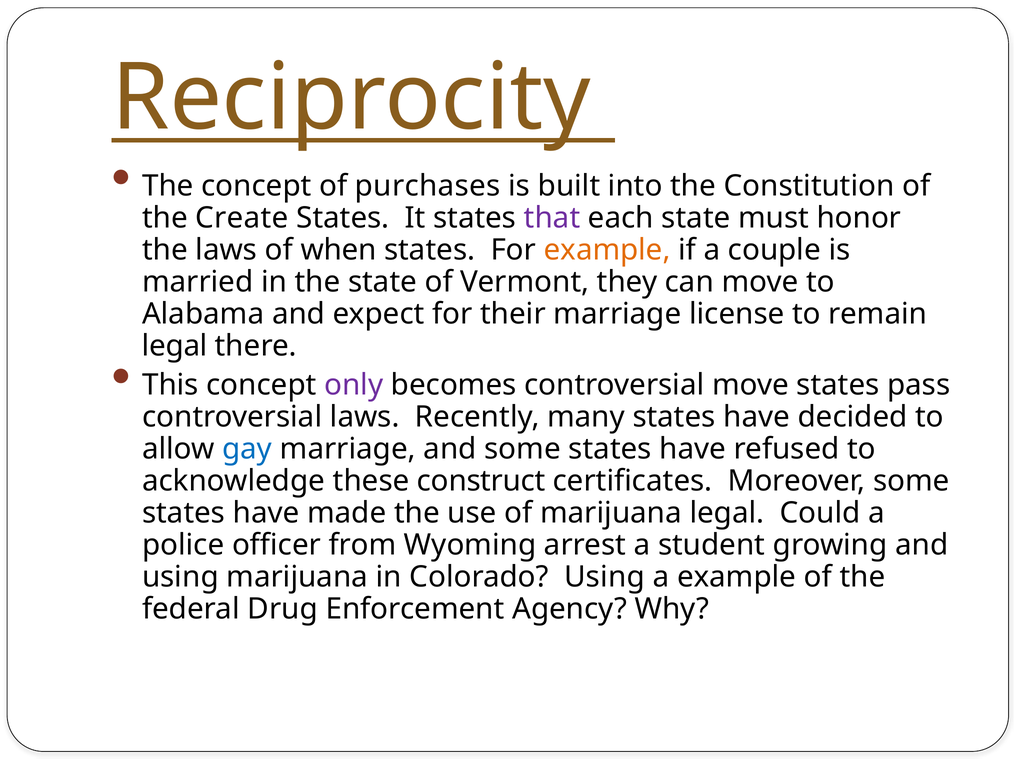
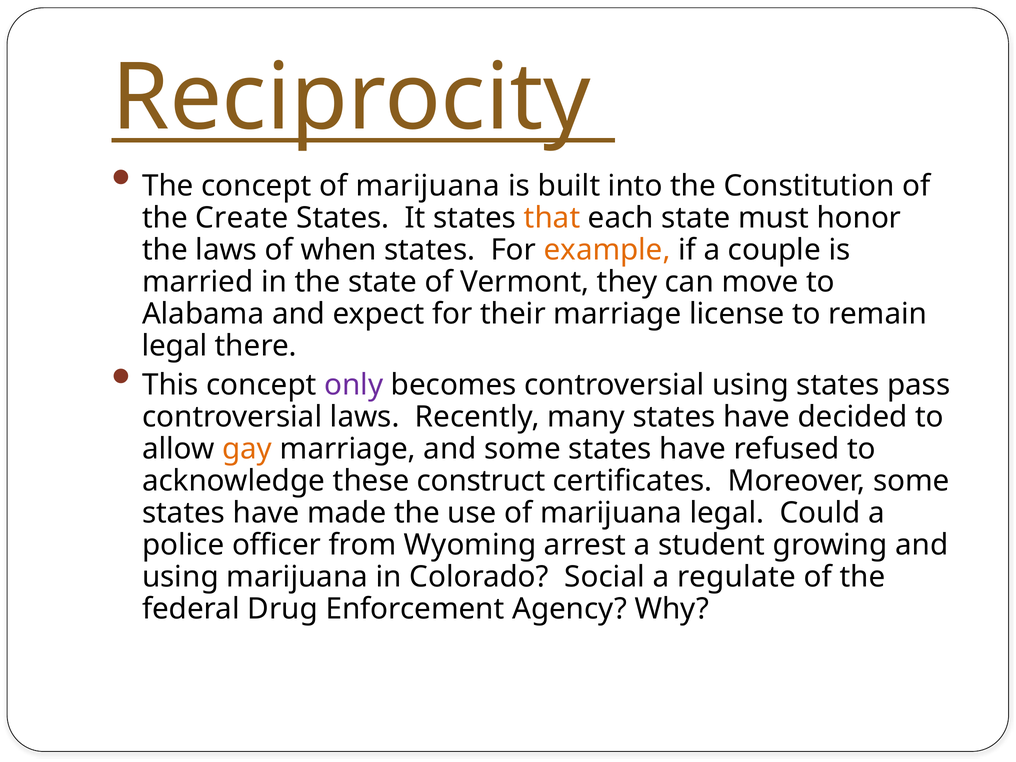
concept of purchases: purchases -> marijuana
that colour: purple -> orange
controversial move: move -> using
gay colour: blue -> orange
Colorado Using: Using -> Social
a example: example -> regulate
